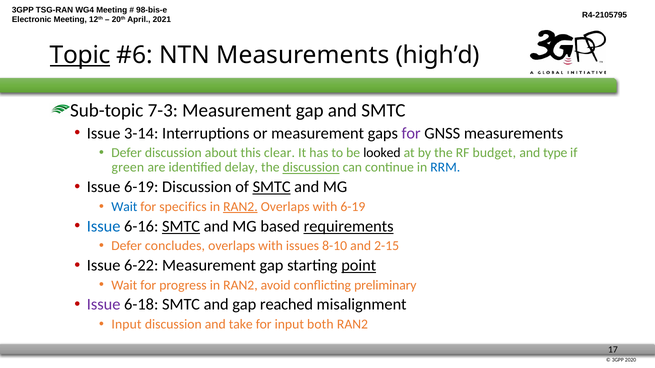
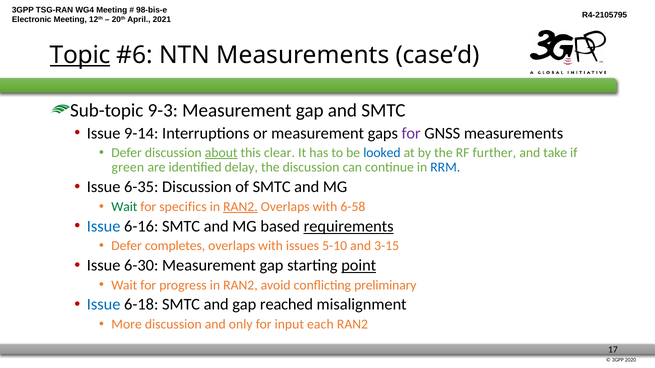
high’d: high’d -> case’d
7-3: 7-3 -> 9-3
3-14: 3-14 -> 9-14
about underline: none -> present
looked colour: black -> blue
budget: budget -> further
type: type -> take
discussion at (311, 168) underline: present -> none
Issue 6-19: 6-19 -> 6-35
SMTC at (272, 187) underline: present -> none
Wait at (124, 207) colour: blue -> green
with 6-19: 6-19 -> 6-58
SMTC at (181, 227) underline: present -> none
concludes: concludes -> completes
8-10: 8-10 -> 5-10
2-15: 2-15 -> 3-15
6-22: 6-22 -> 6-30
Issue at (104, 305) colour: purple -> blue
Input at (127, 325): Input -> More
take: take -> only
both: both -> each
